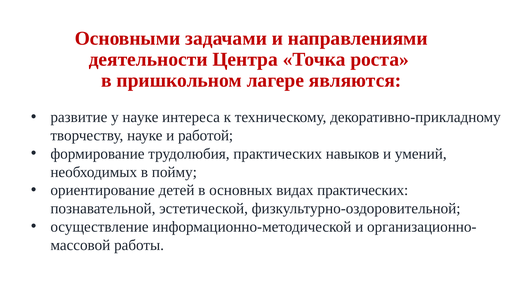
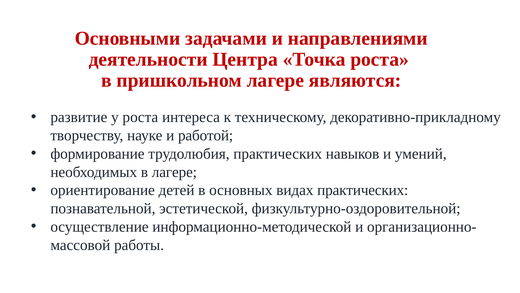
у науке: науке -> роста
в пойму: пойму -> лагере
